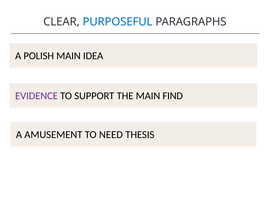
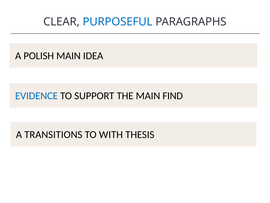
EVIDENCE colour: purple -> blue
AMUSEMENT: AMUSEMENT -> TRANSITIONS
NEED: NEED -> WITH
